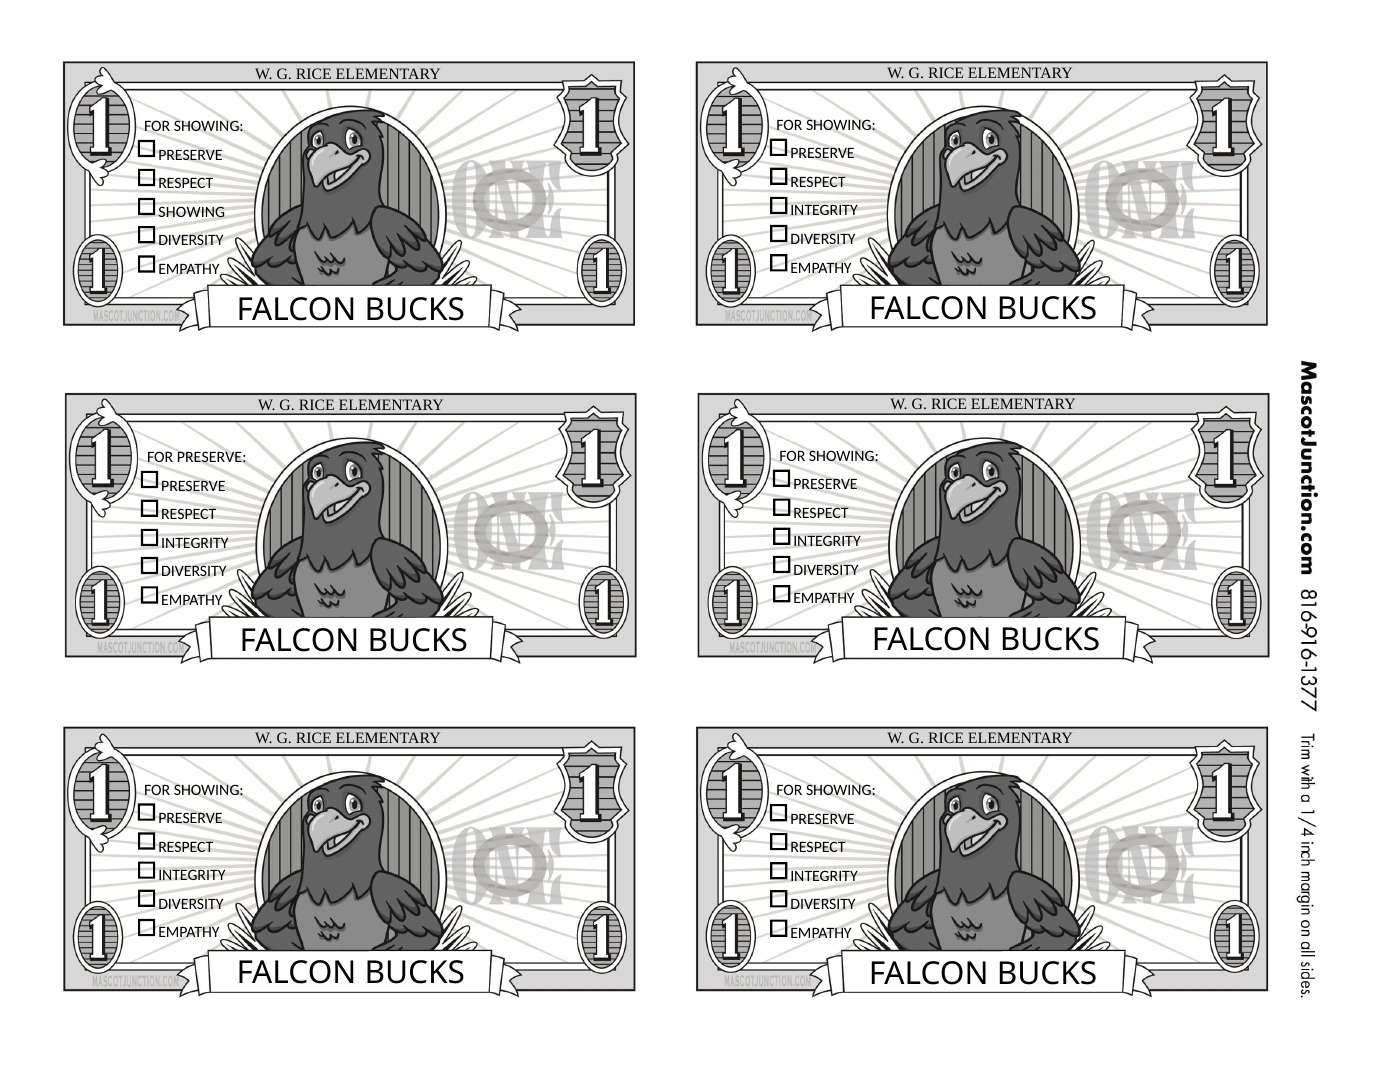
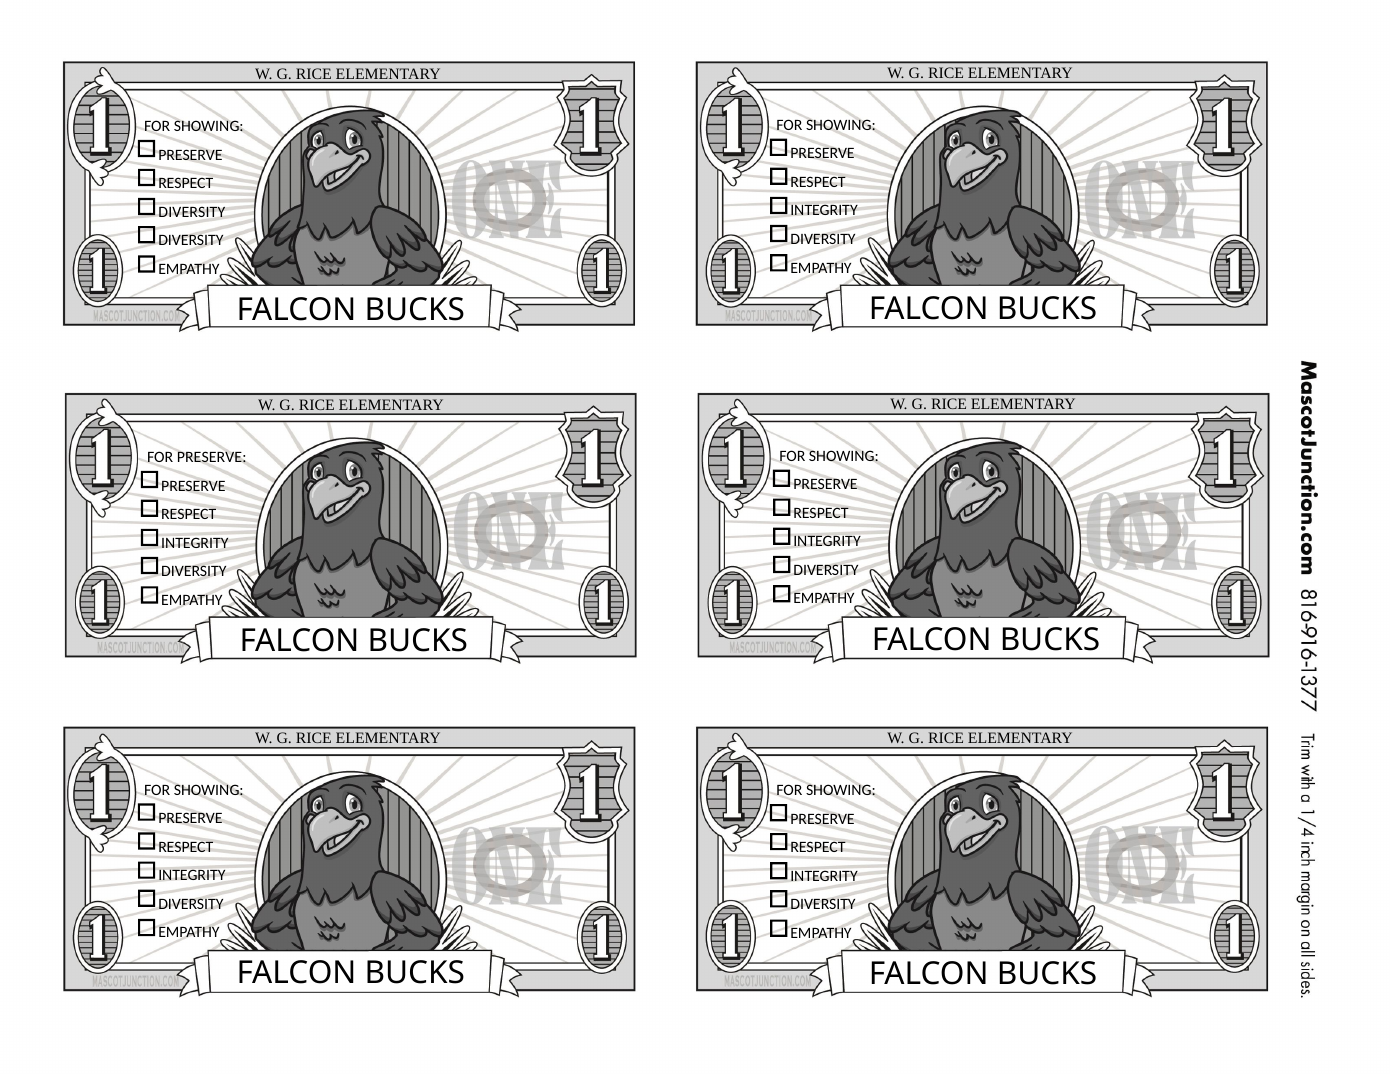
SHOWING at (192, 212): SHOWING -> DIVERSITY
